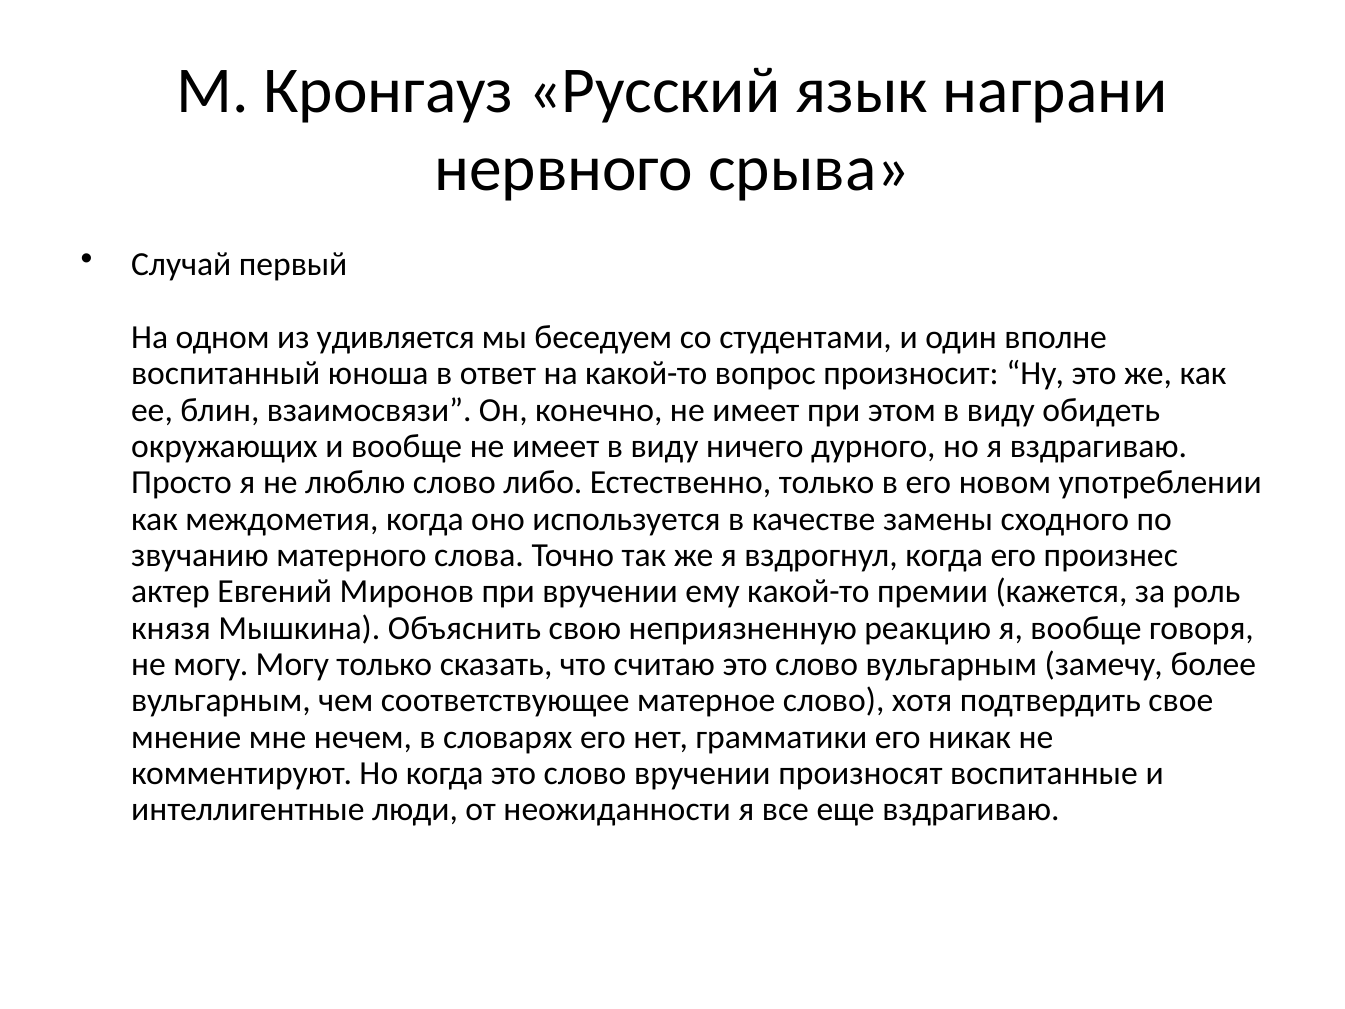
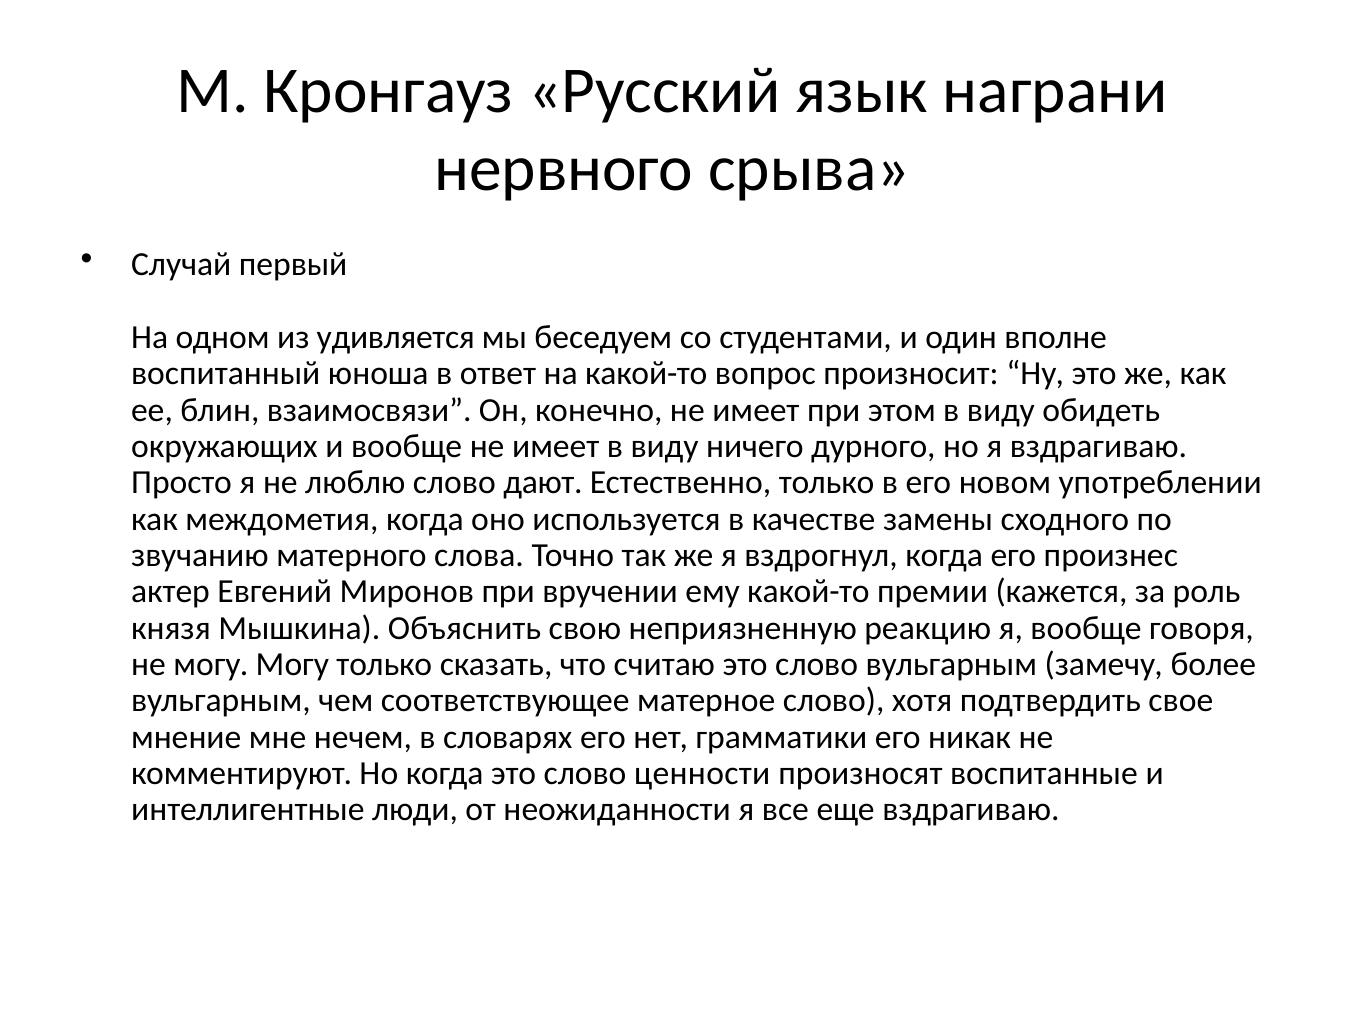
либо: либо -> дают
слово вручении: вручении -> ценности
